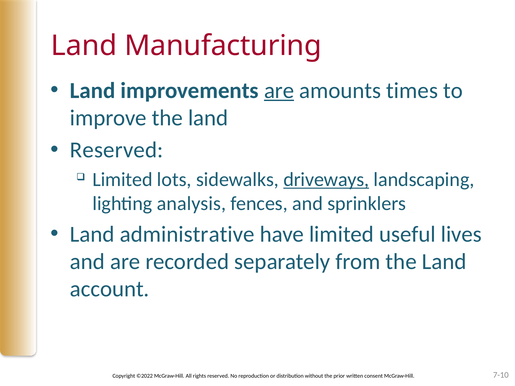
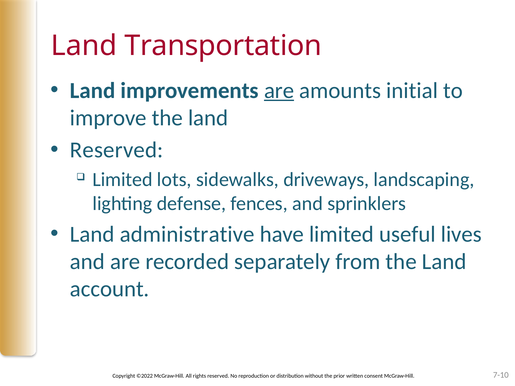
Manufacturing: Manufacturing -> Transportation
times: times -> initial
driveways underline: present -> none
analysis: analysis -> defense
